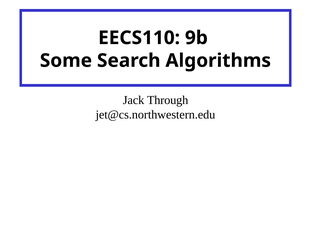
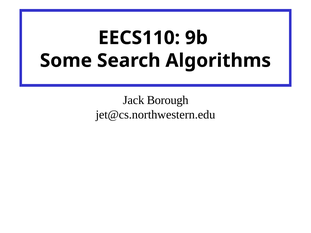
Through: Through -> Borough
